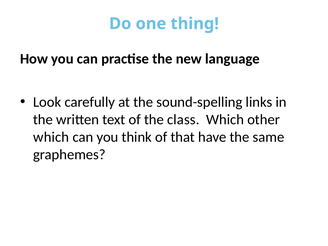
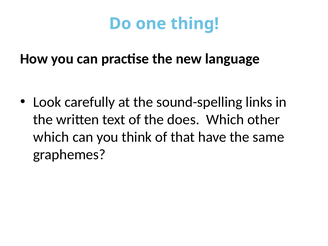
class: class -> does
